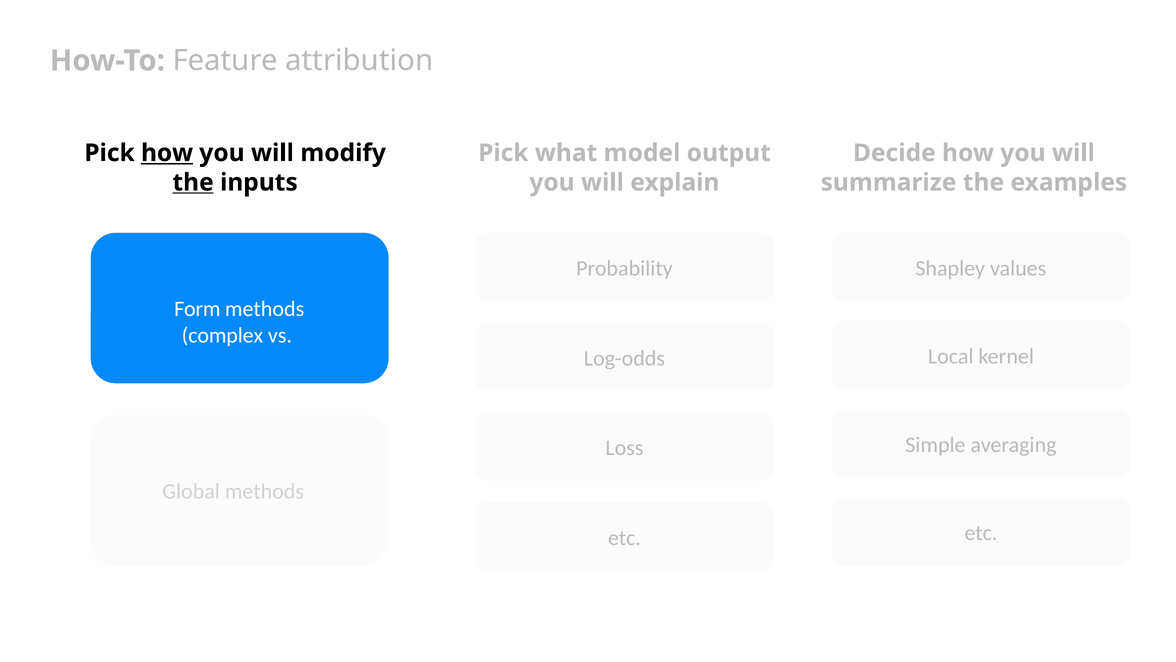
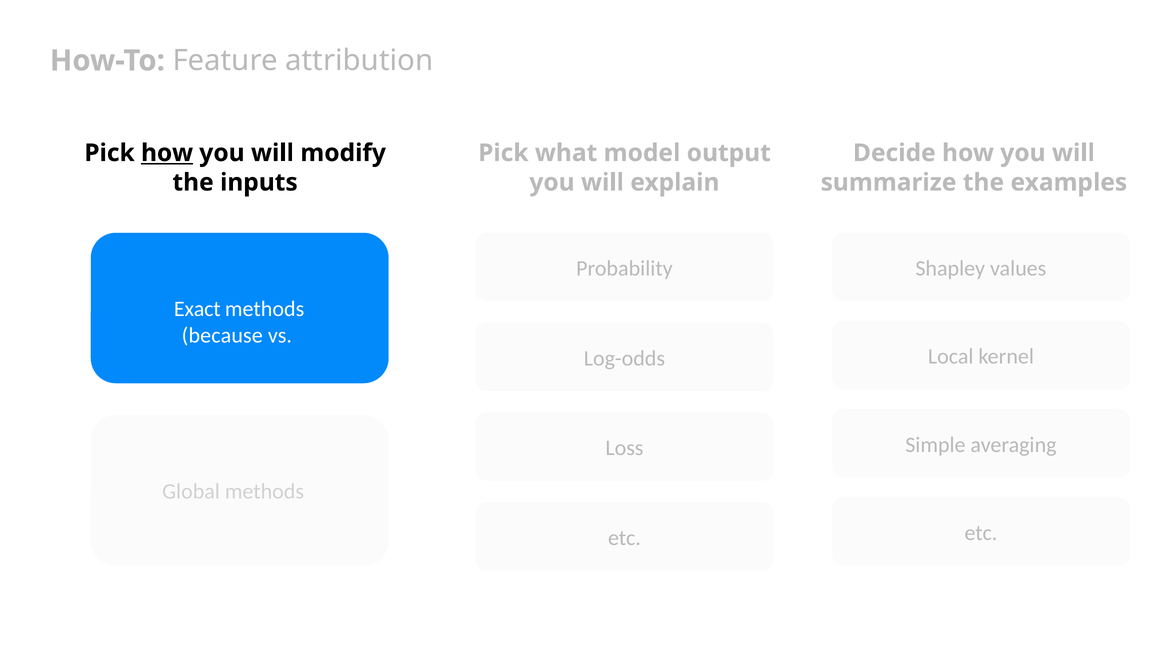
the at (193, 182) underline: present -> none
Form: Form -> Exact
complex: complex -> because
